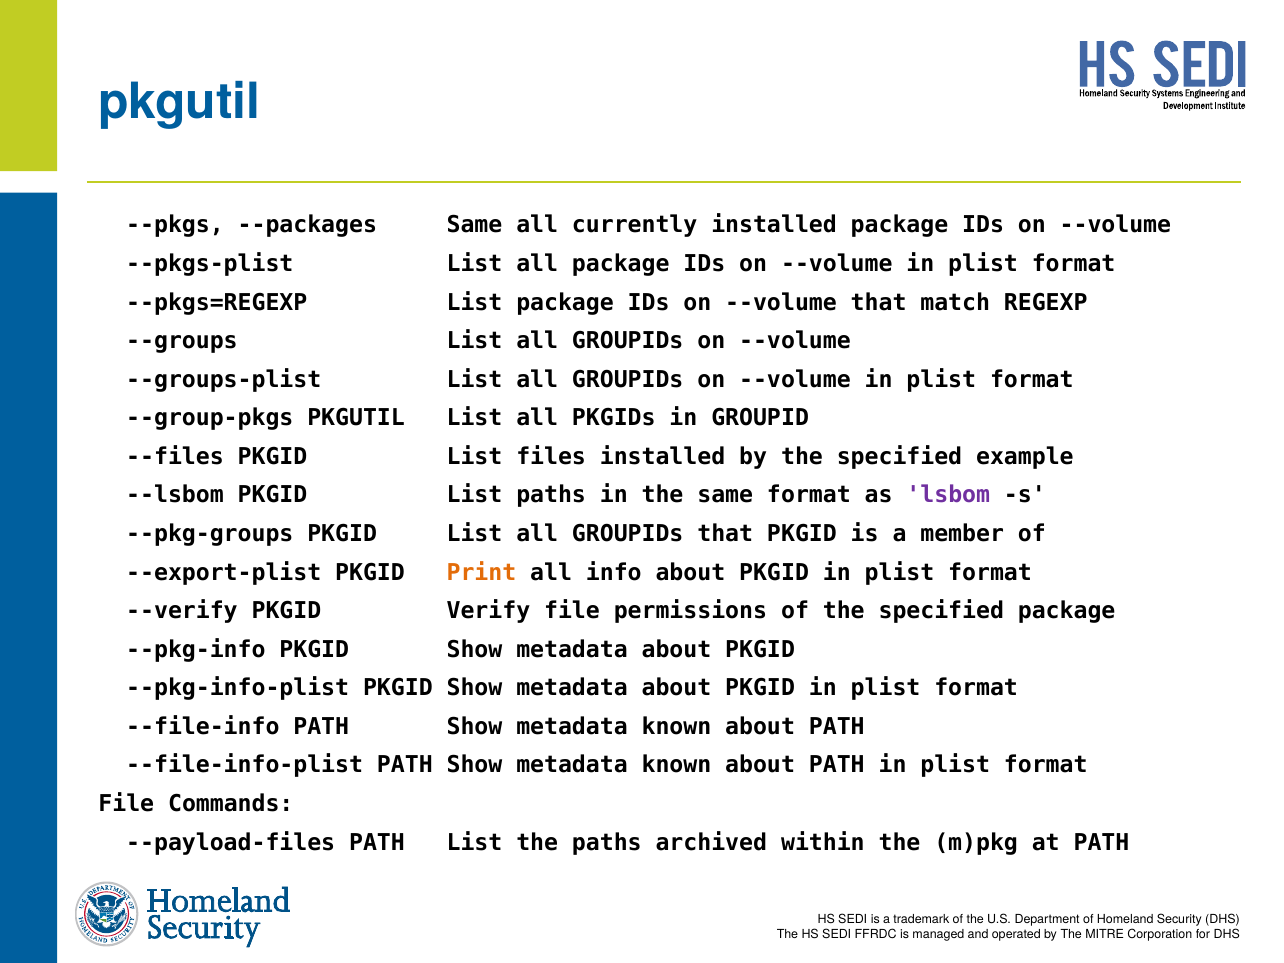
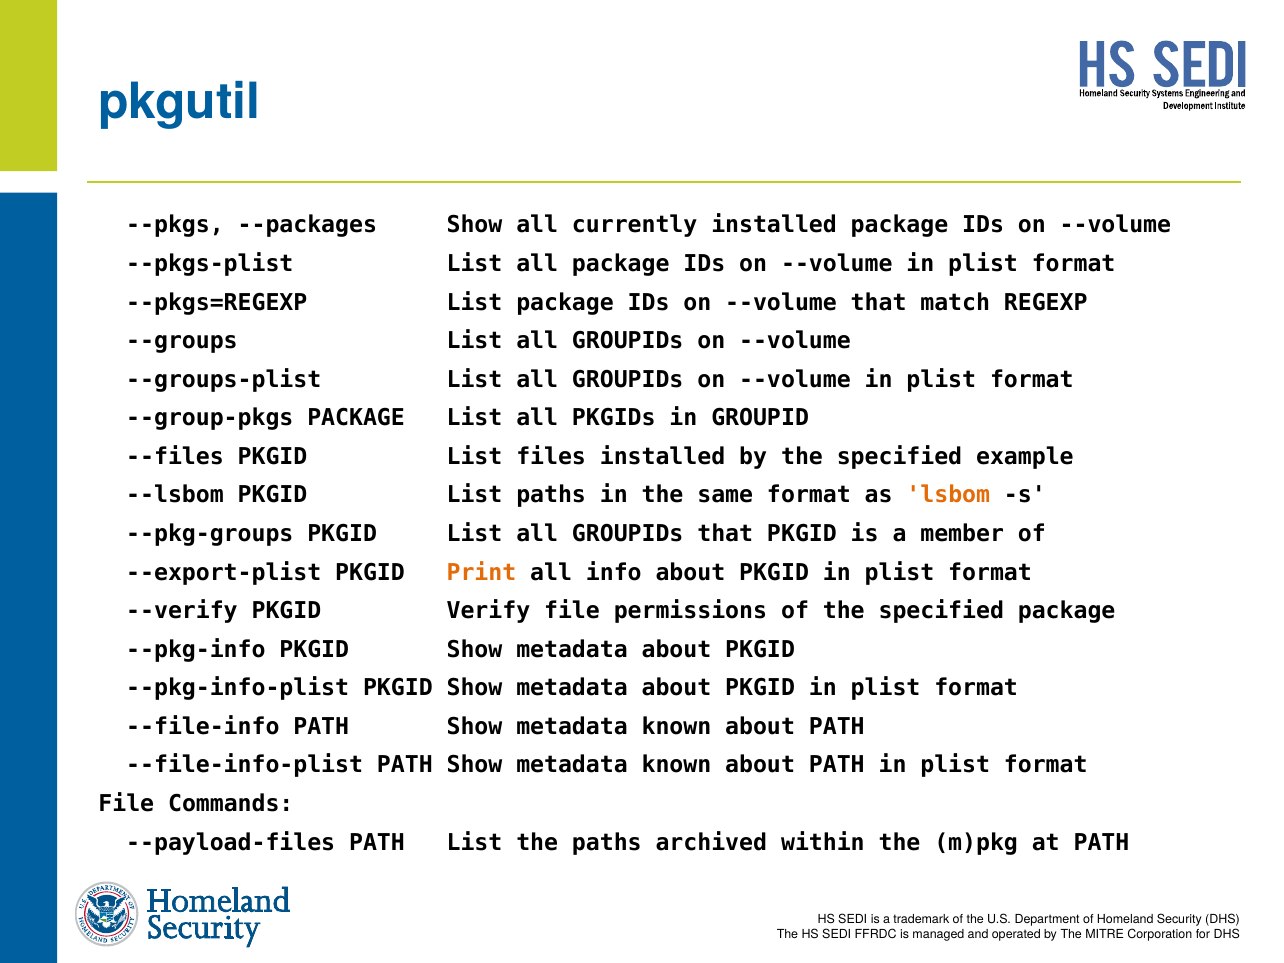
--packages Same: Same -> Show
--group-pkgs PKGUTIL: PKGUTIL -> PACKAGE
lsbom colour: purple -> orange
